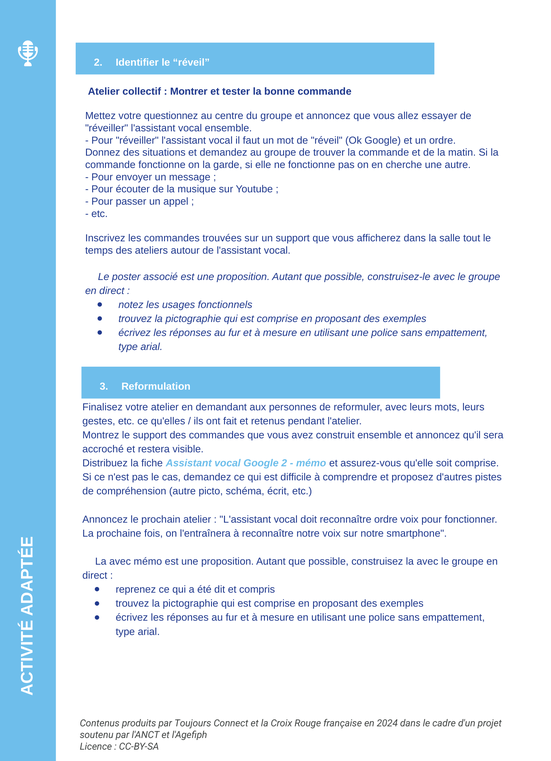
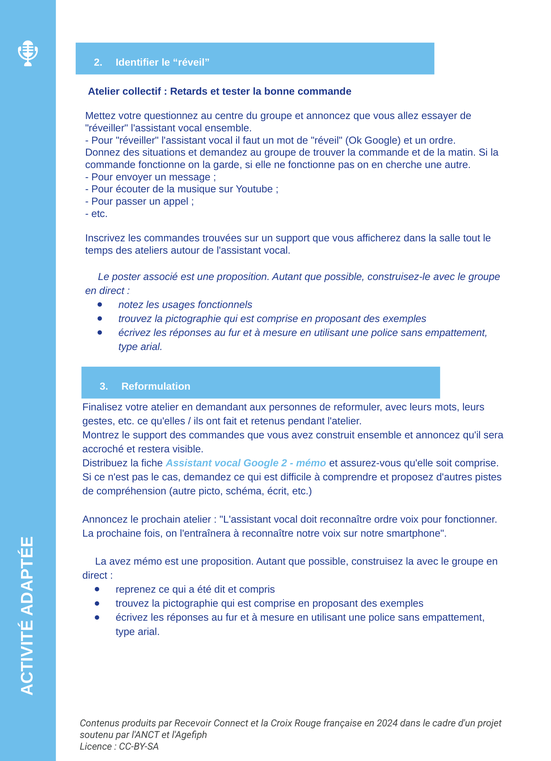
Montrer: Montrer -> Retards
👍La avec: avec -> avez
Toujours: Toujours -> Recevoir
